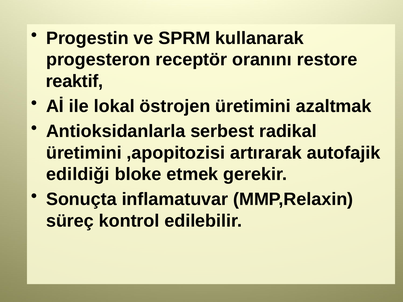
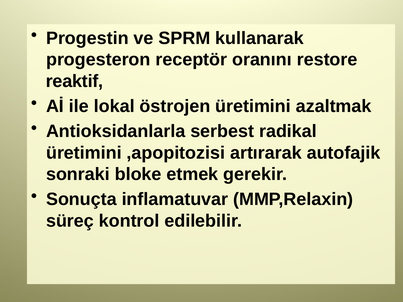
edildiği: edildiği -> sonraki
